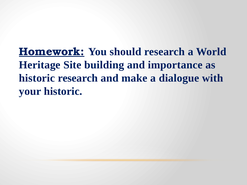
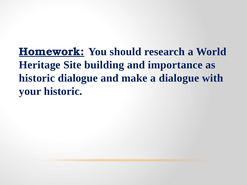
historic research: research -> dialogue
